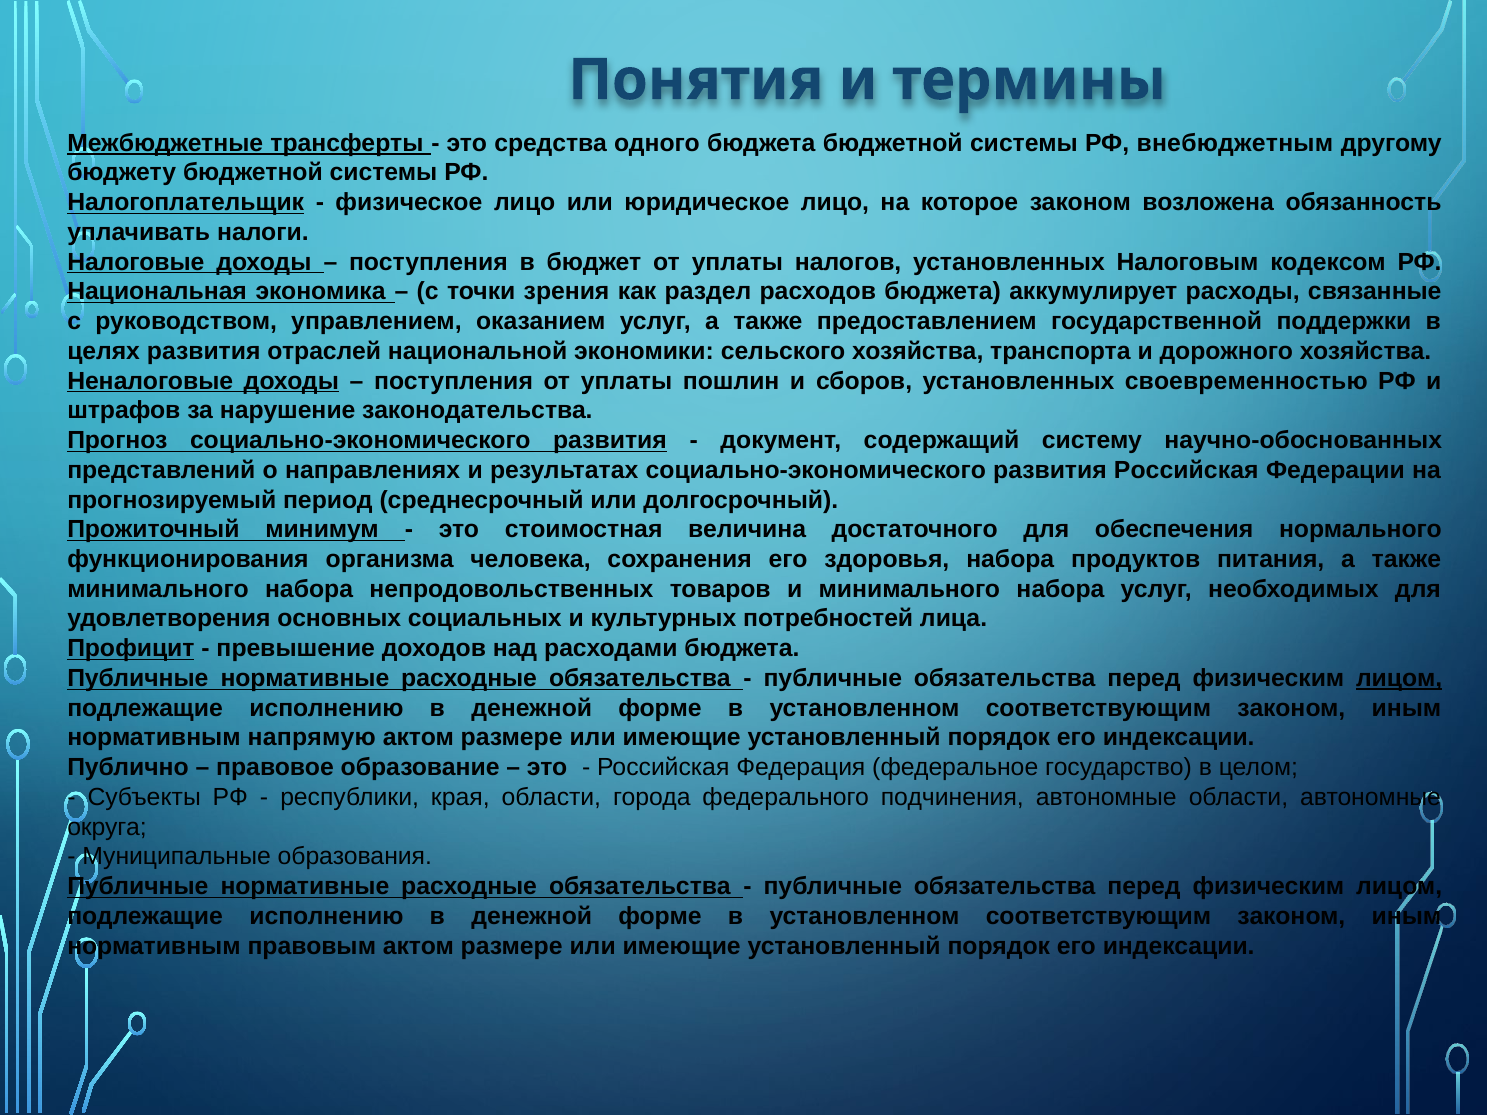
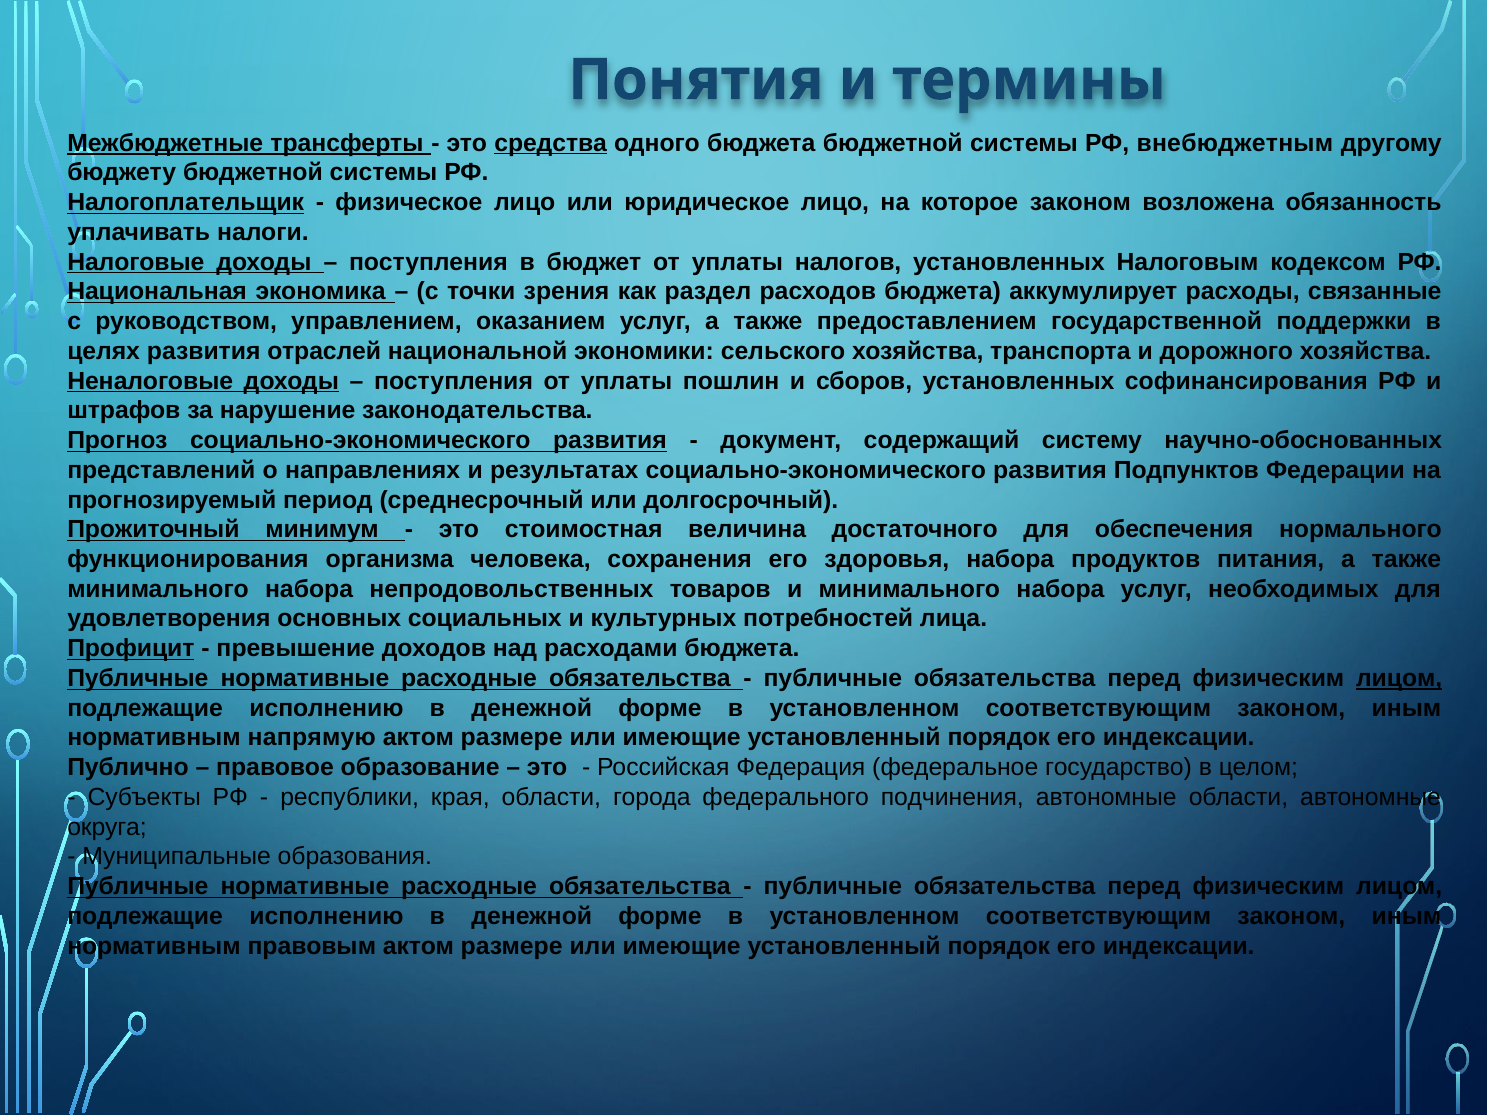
средства underline: none -> present
своевременностью: своевременностью -> софинансирования
развития Российская: Российская -> Подпунктов
